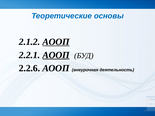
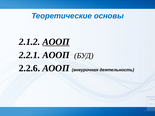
АООП at (56, 55) underline: present -> none
